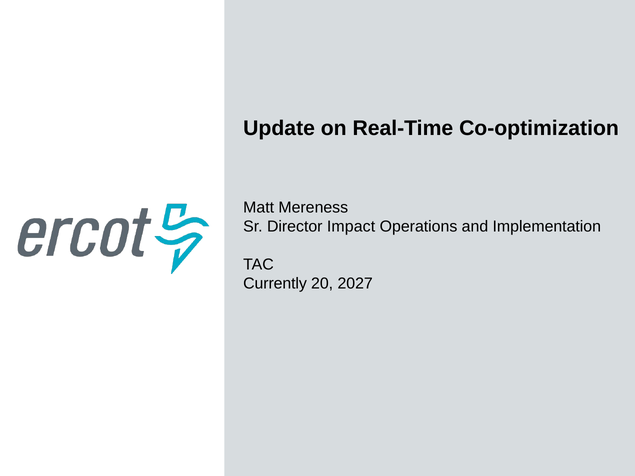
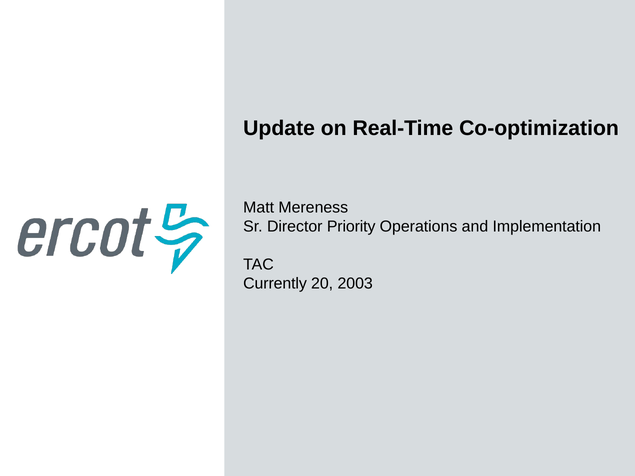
Impact: Impact -> Priority
2027: 2027 -> 2003
